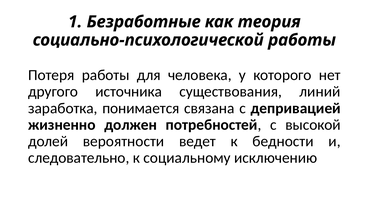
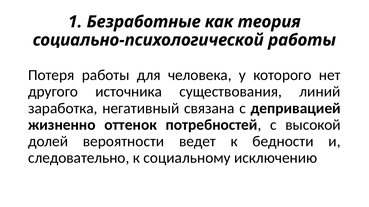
понимается: понимается -> негативный
должен: должен -> оттенок
